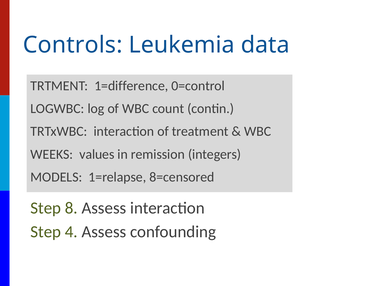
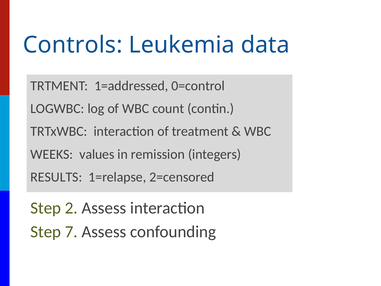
1=difference: 1=difference -> 1=addressed
MODELS: MODELS -> RESULTS
8=censored: 8=censored -> 2=censored
8: 8 -> 2
4: 4 -> 7
